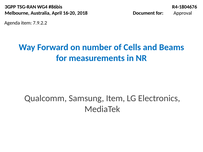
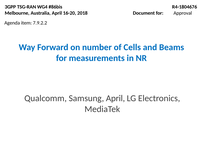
Samsung Item: Item -> April
